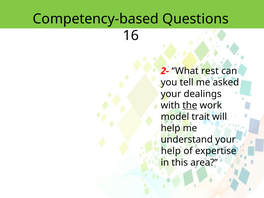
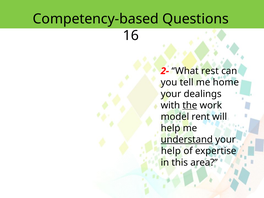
asked: asked -> home
trait: trait -> rent
understand underline: none -> present
